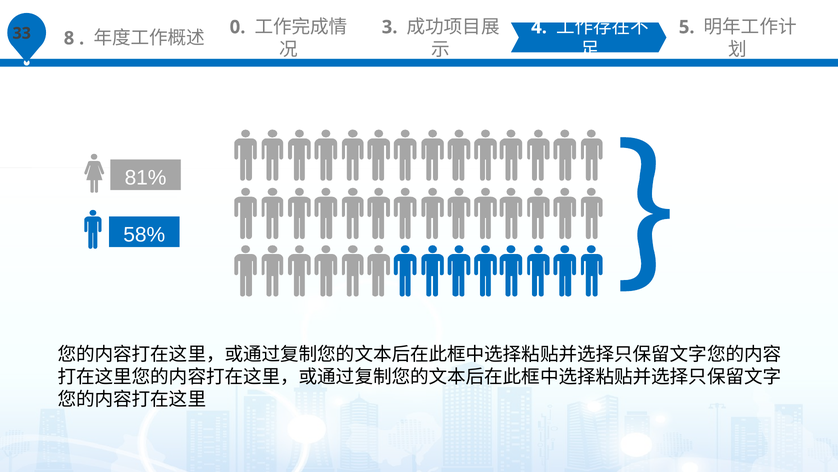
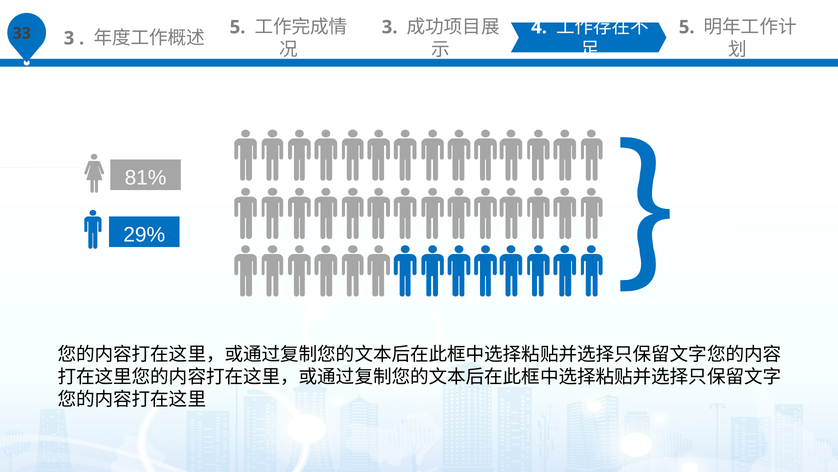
8 at (69, 38): 8 -> 3
0 at (238, 27): 0 -> 5
58%: 58% -> 29%
